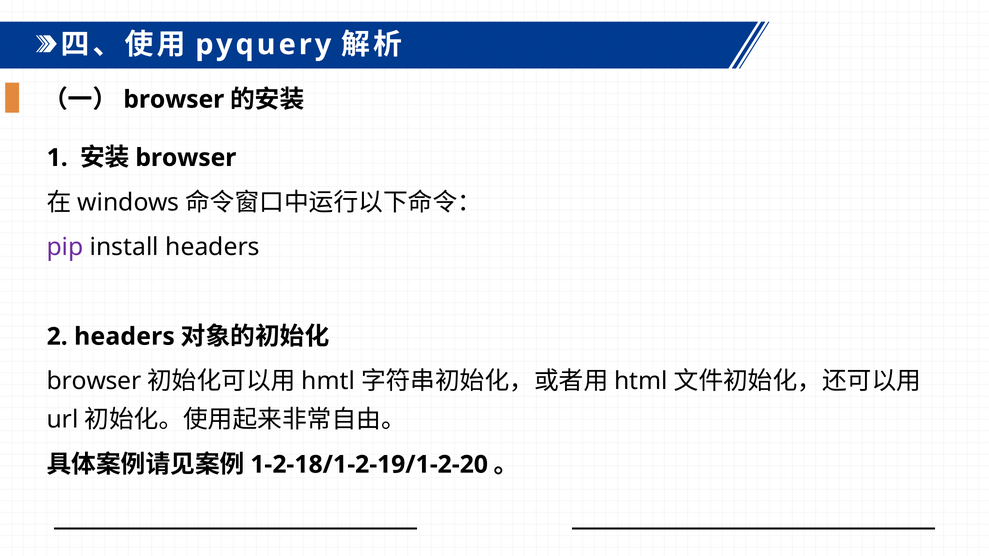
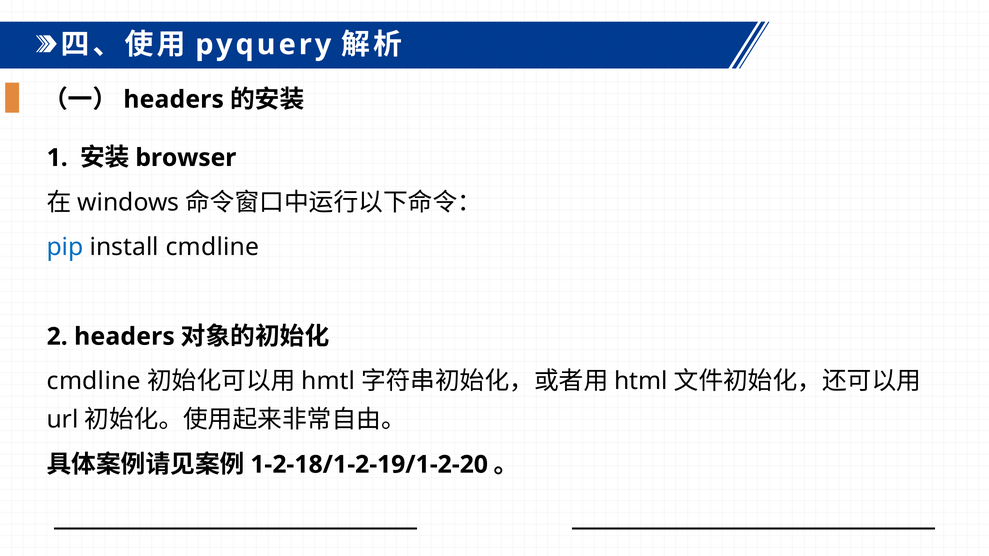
browser at (174, 100): browser -> headers
pip colour: purple -> blue
install headers: headers -> cmdline
browser at (94, 382): browser -> cmdline
